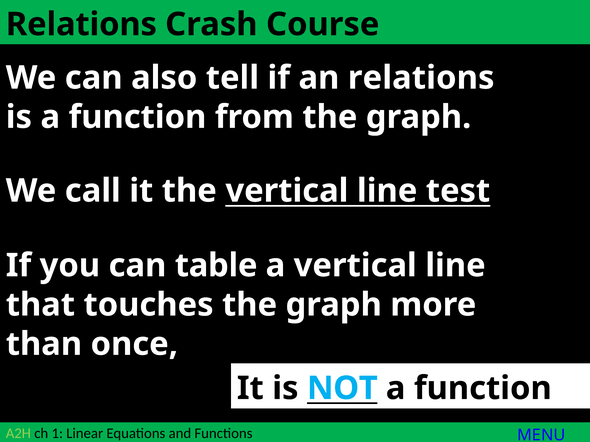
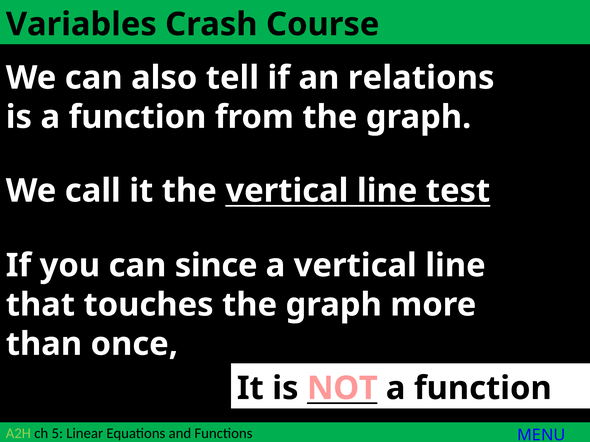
Relations at (81, 24): Relations -> Variables
table: table -> since
NOT colour: light blue -> pink
1: 1 -> 5
